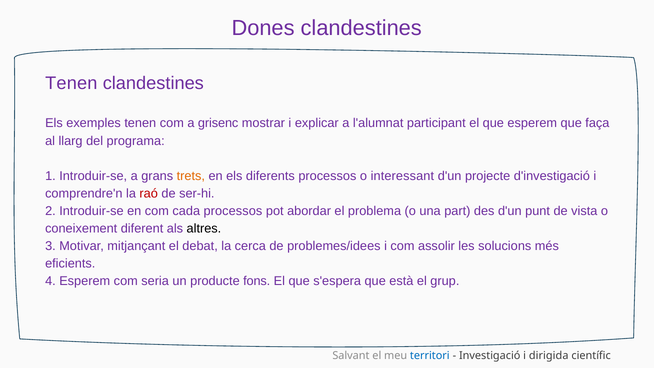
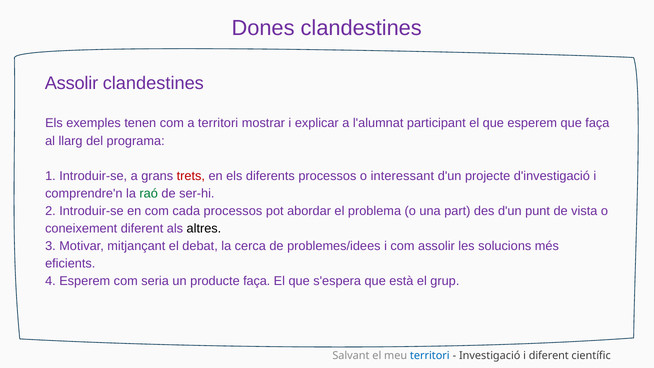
Tenen at (71, 83): Tenen -> Assolir
a grisenc: grisenc -> territori
trets colour: orange -> red
raó colour: red -> green
producte fons: fons -> faça
i dirigida: dirigida -> diferent
